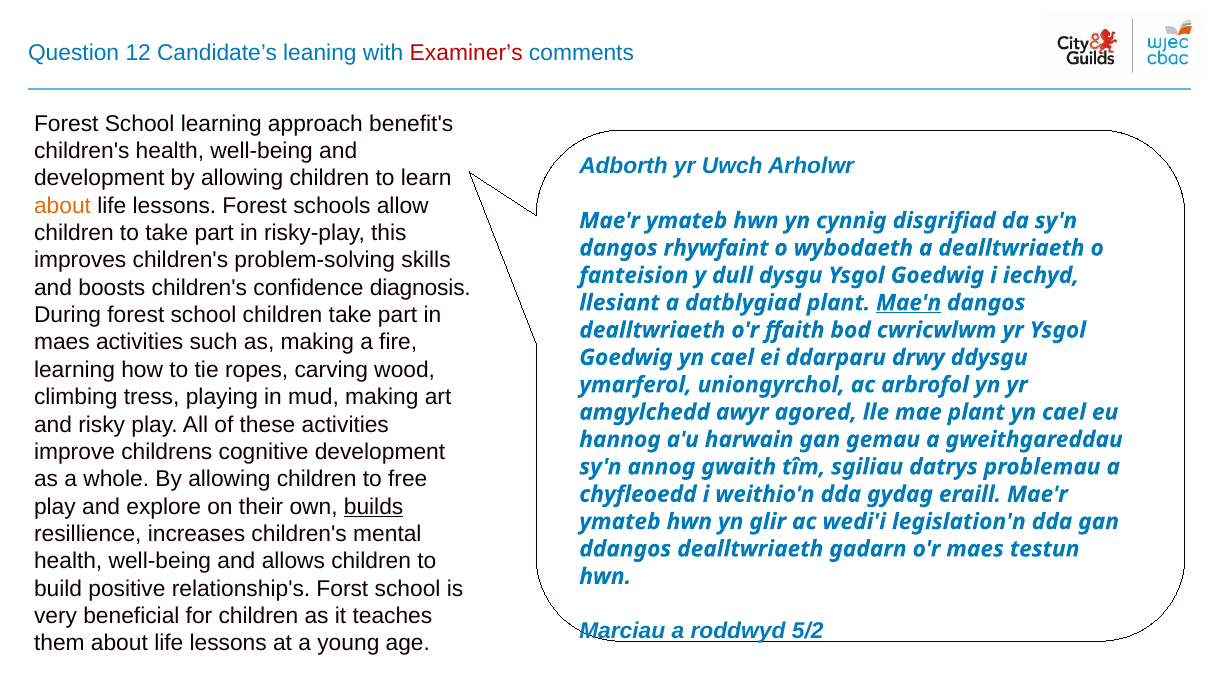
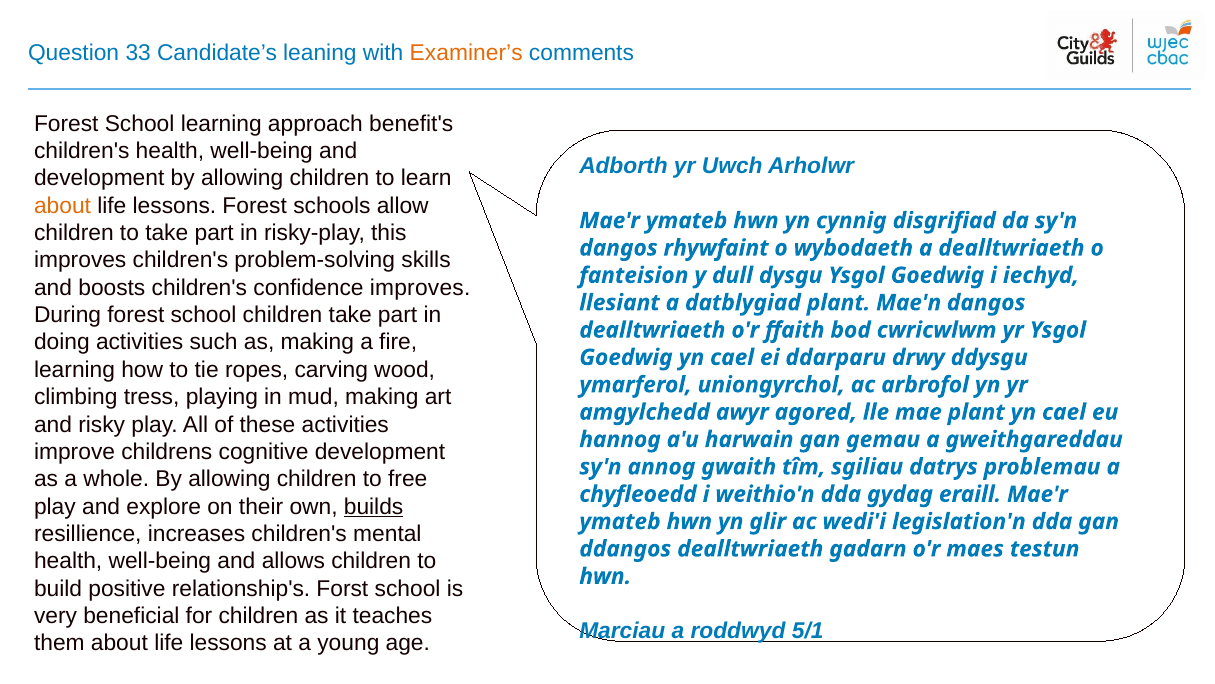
12: 12 -> 33
Examiner’s colour: red -> orange
confidence diagnosis: diagnosis -> improves
Mae'n underline: present -> none
maes at (62, 342): maes -> doing
5/2: 5/2 -> 5/1
